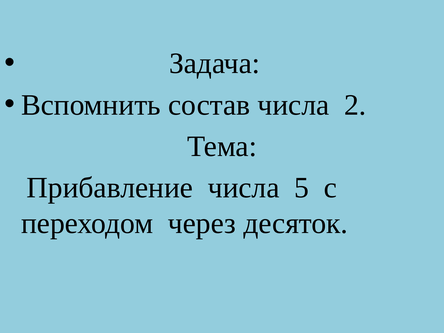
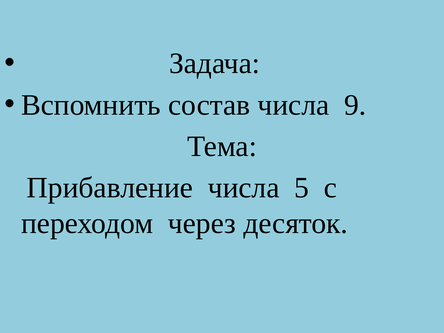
2: 2 -> 9
